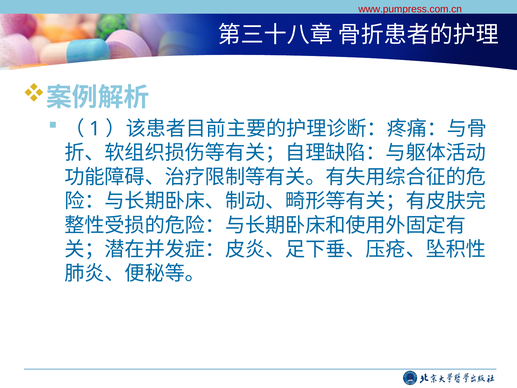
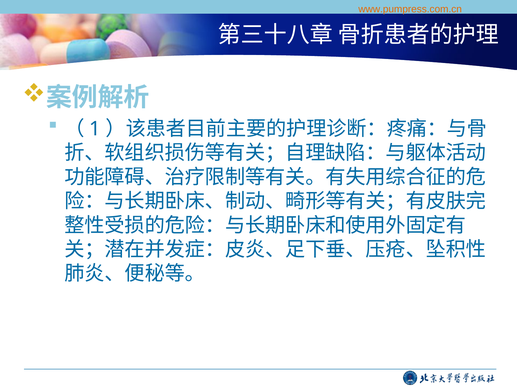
www.pumpress.com.cn colour: red -> orange
